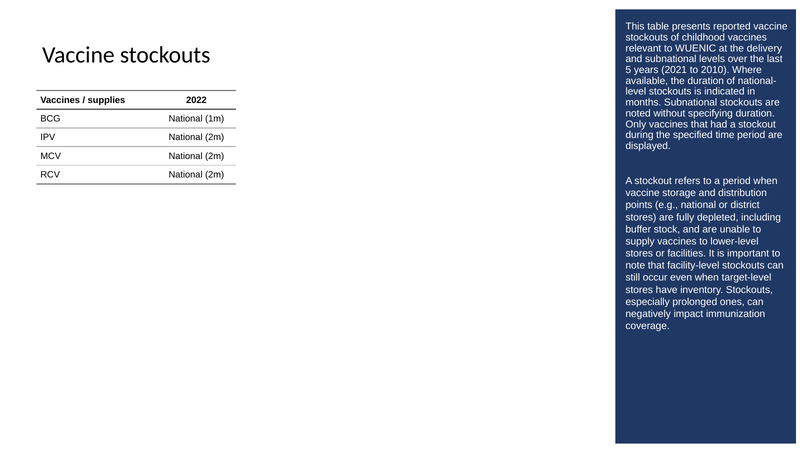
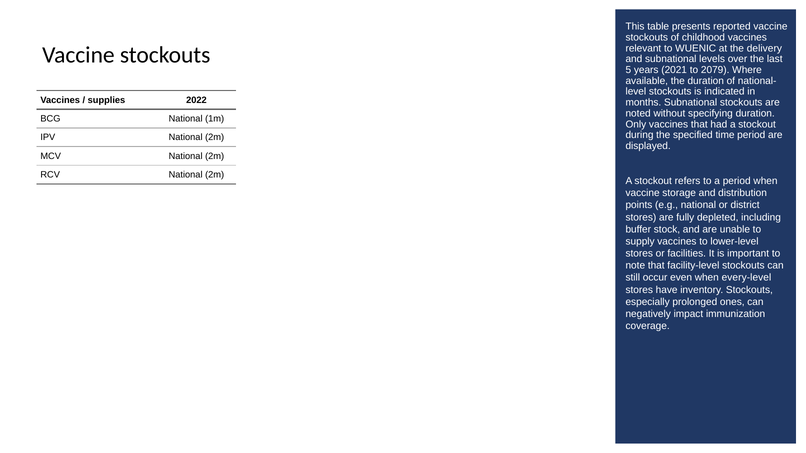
2010: 2010 -> 2079
target-level: target-level -> every-level
